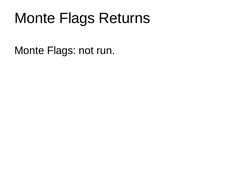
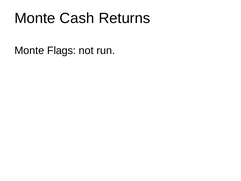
Flags at (77, 18): Flags -> Cash
